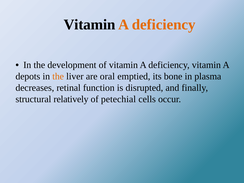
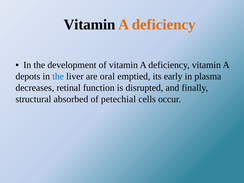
the at (58, 76) colour: orange -> blue
bone: bone -> early
relatively: relatively -> absorbed
